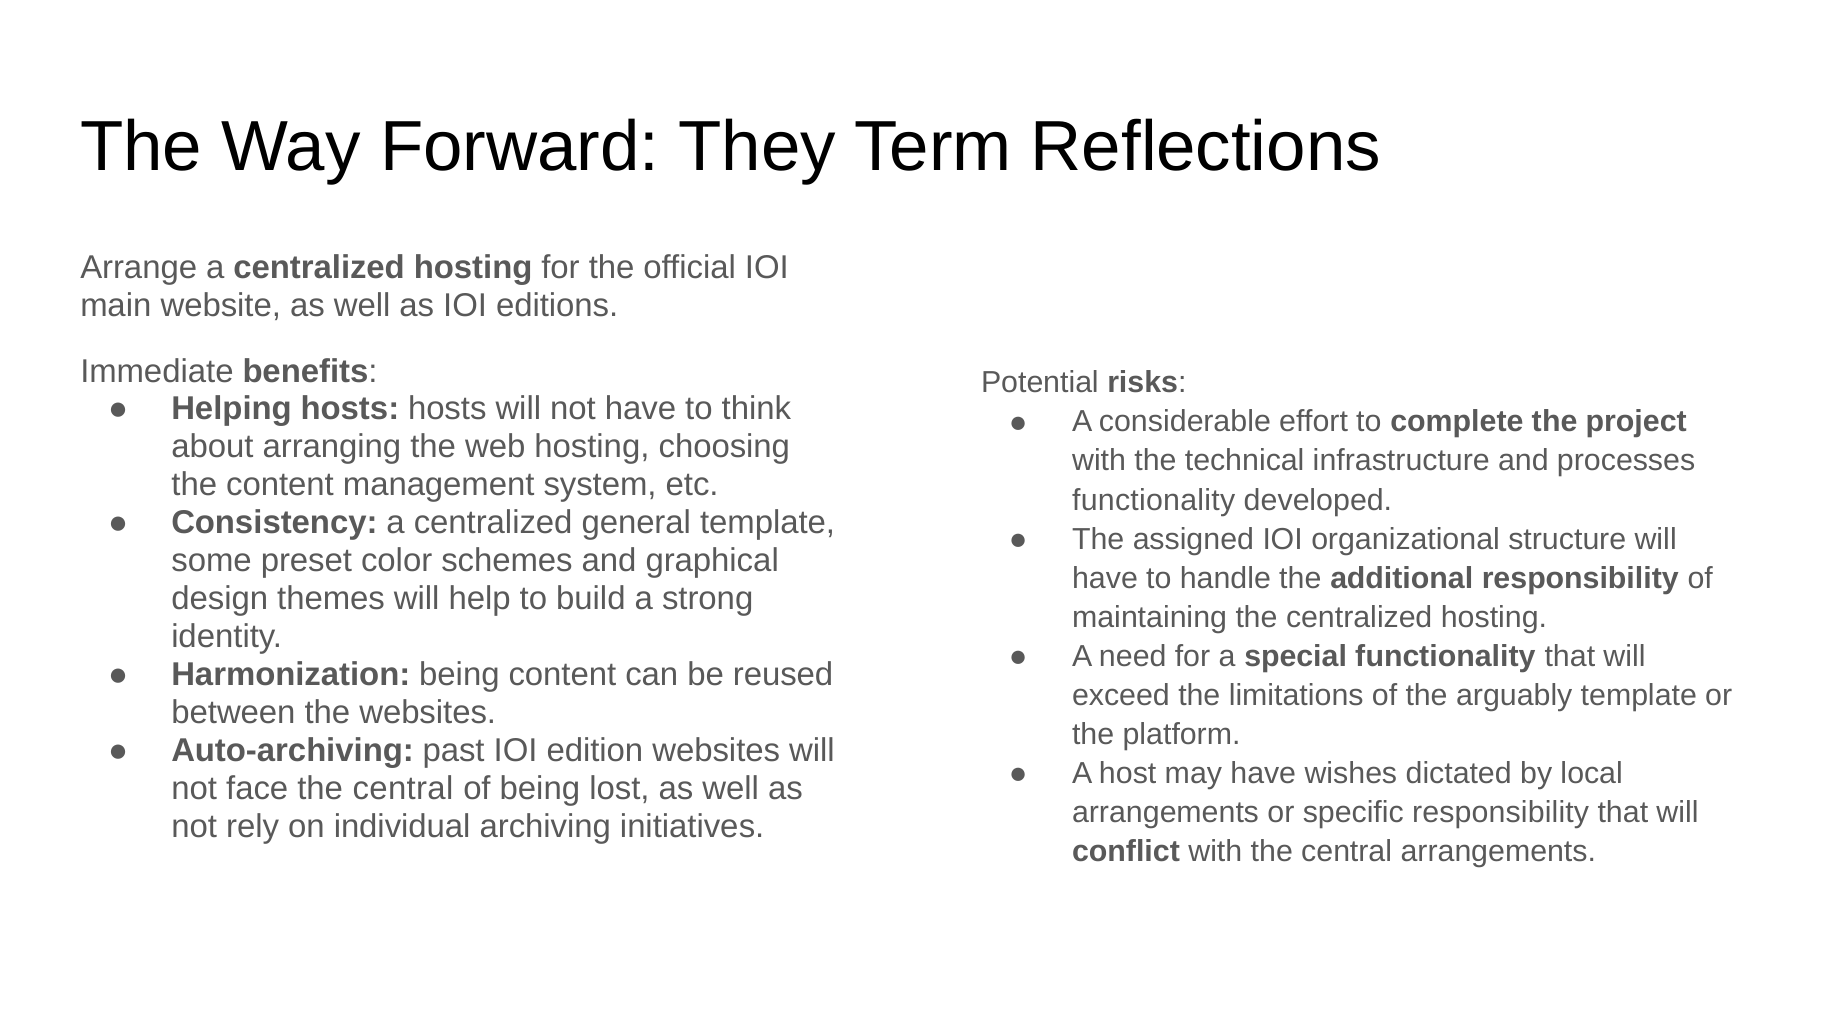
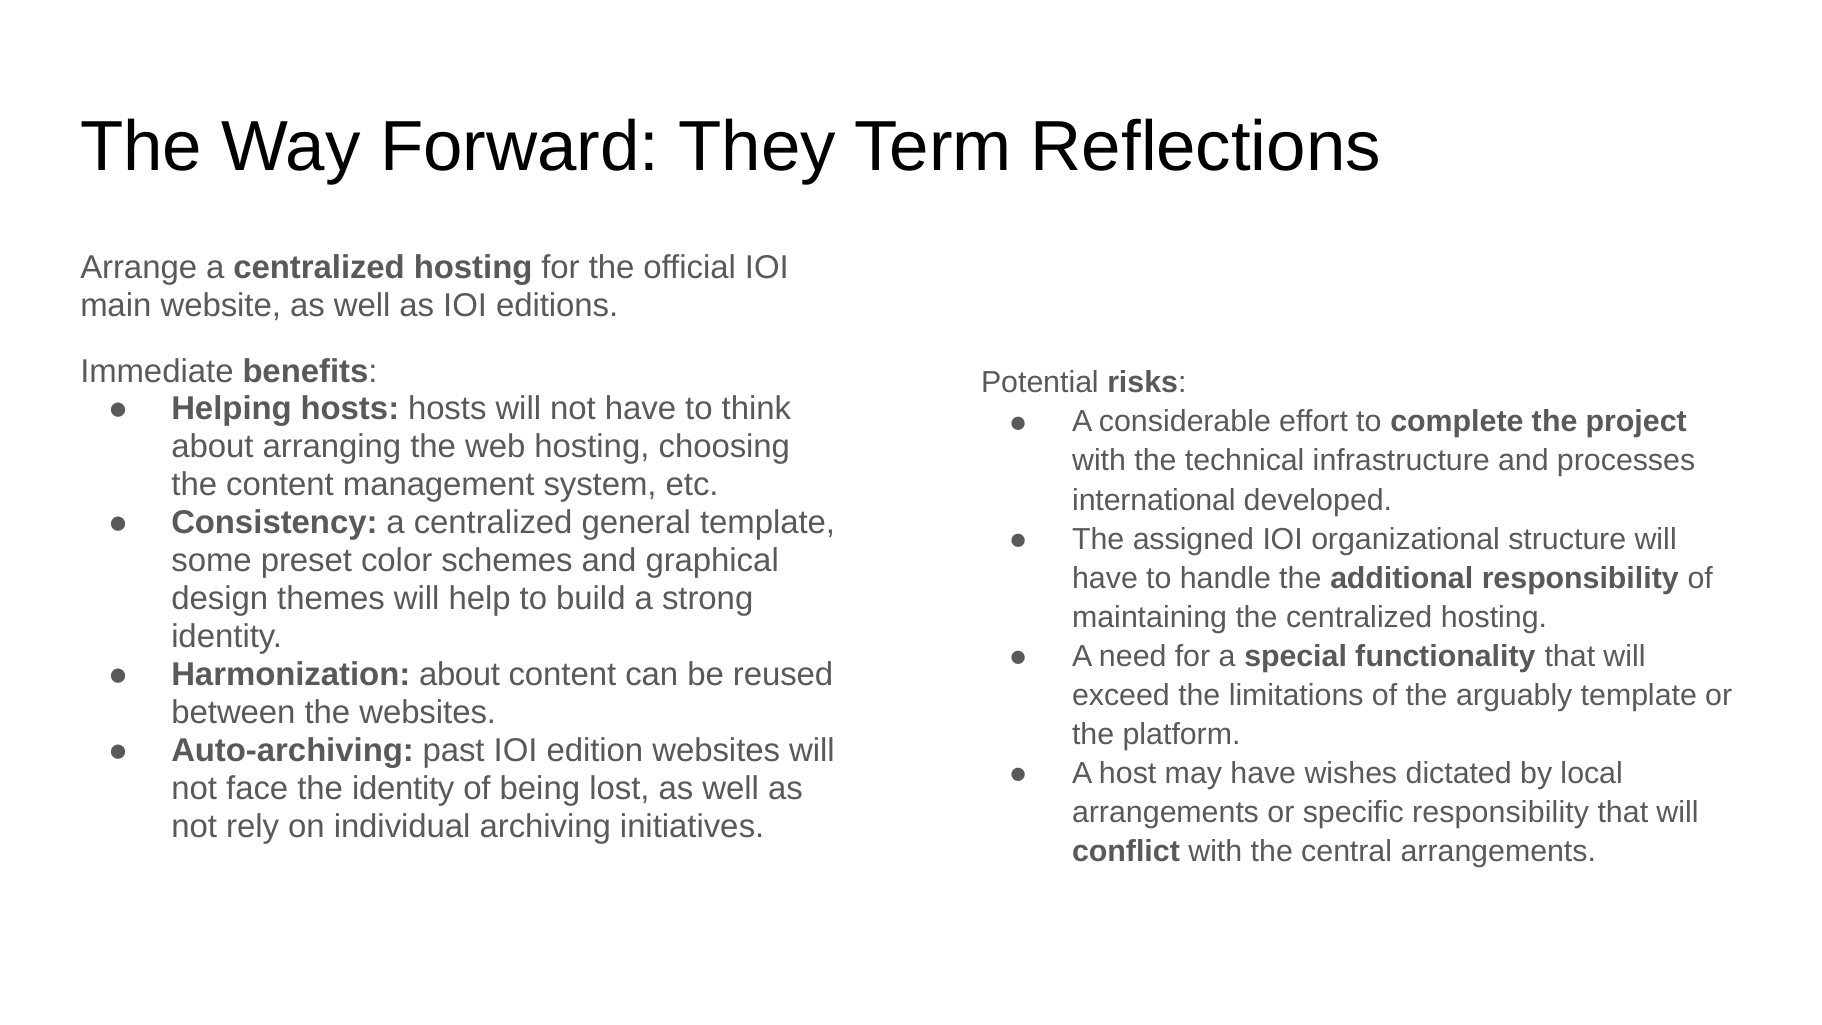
functionality at (1154, 500): functionality -> international
Harmonization being: being -> about
face the central: central -> identity
